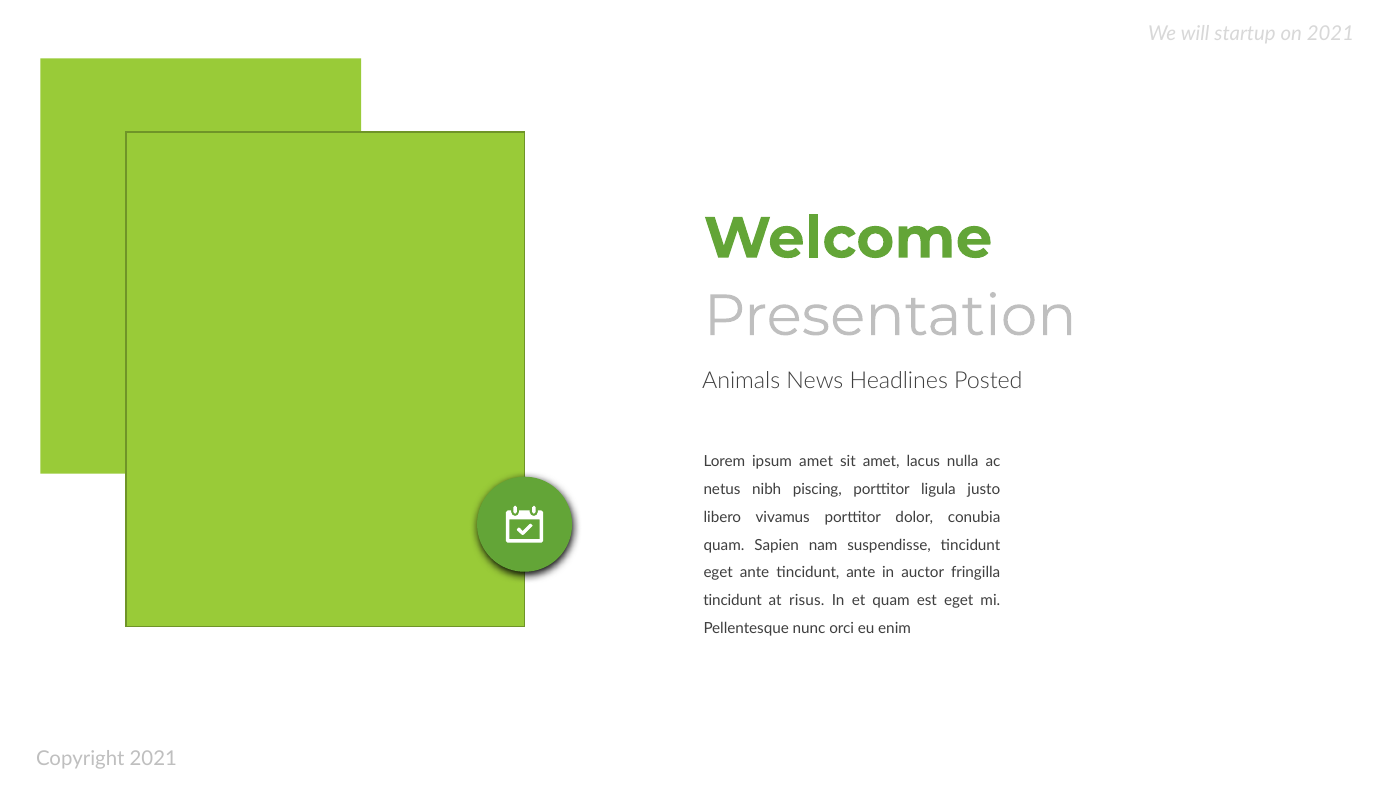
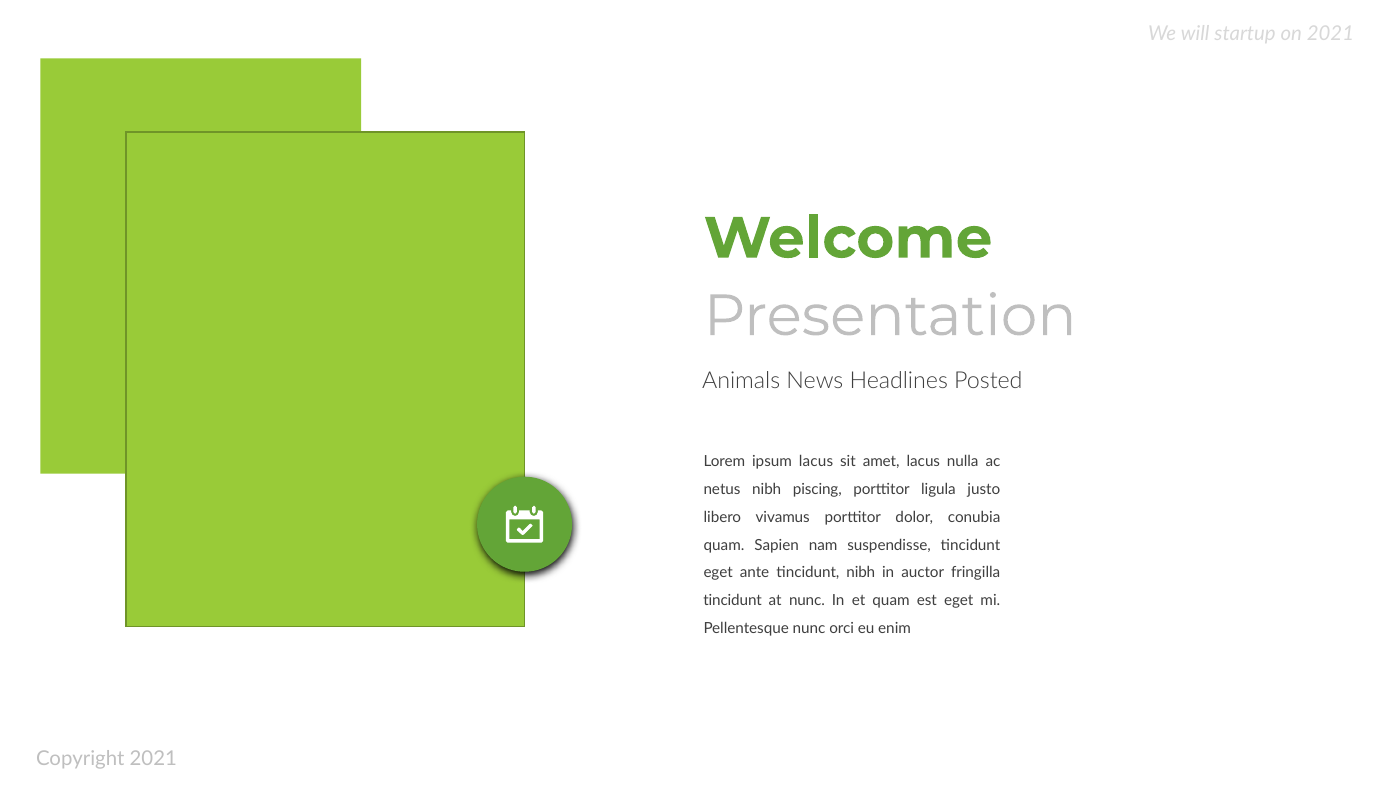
ipsum amet: amet -> lacus
tincidunt ante: ante -> nibh
at risus: risus -> nunc
